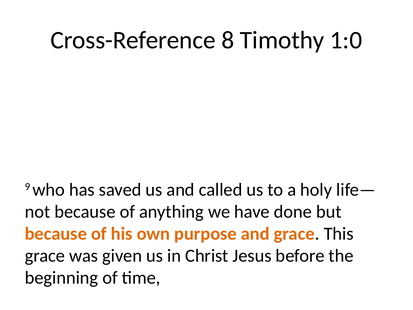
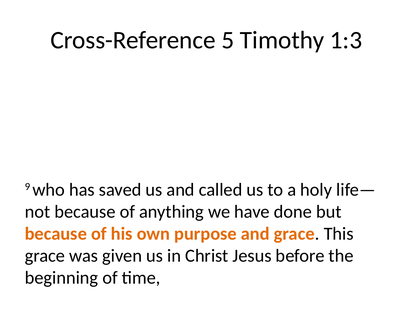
8: 8 -> 5
1:0: 1:0 -> 1:3
